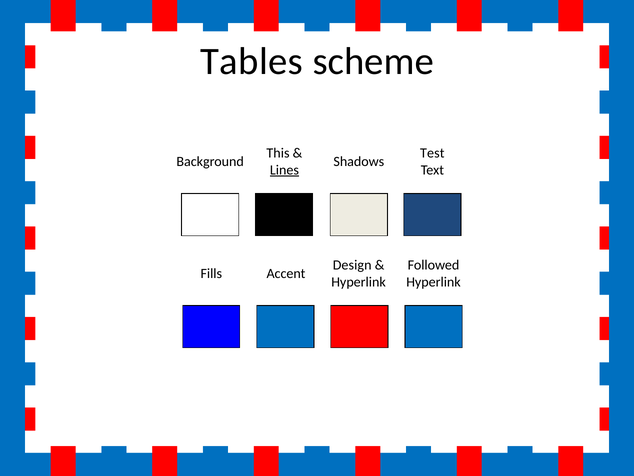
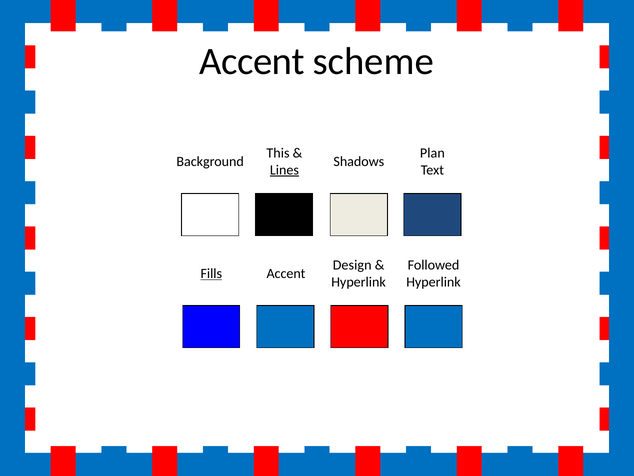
Tables at (252, 61): Tables -> Accent
Test: Test -> Plan
Fills underline: none -> present
